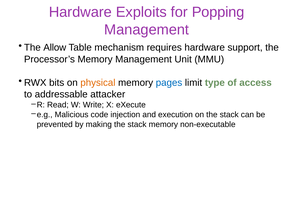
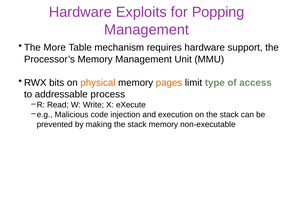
Allow: Allow -> More
pages colour: blue -> orange
attacker: attacker -> process
